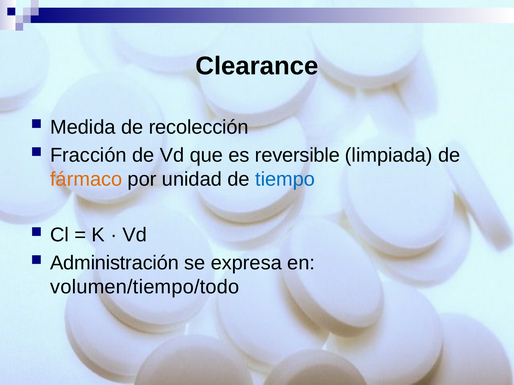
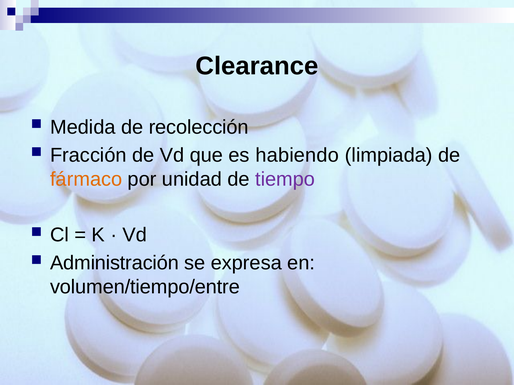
reversible: reversible -> habiendo
tiempo colour: blue -> purple
volumen/tiempo/todo: volumen/tiempo/todo -> volumen/tiempo/entre
